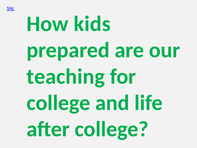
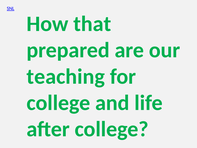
kids: kids -> that
